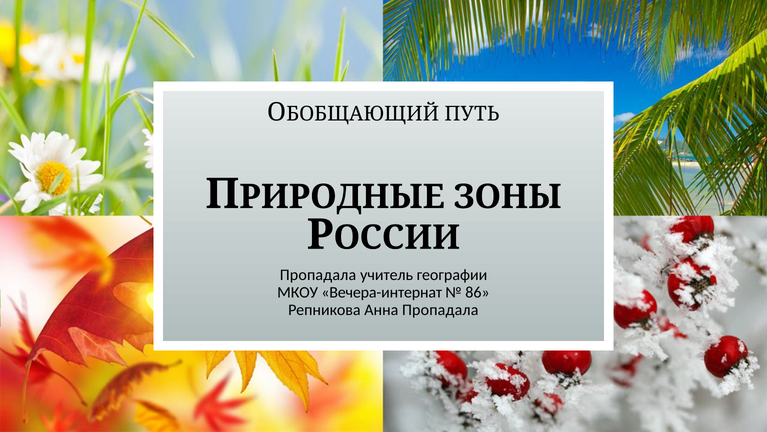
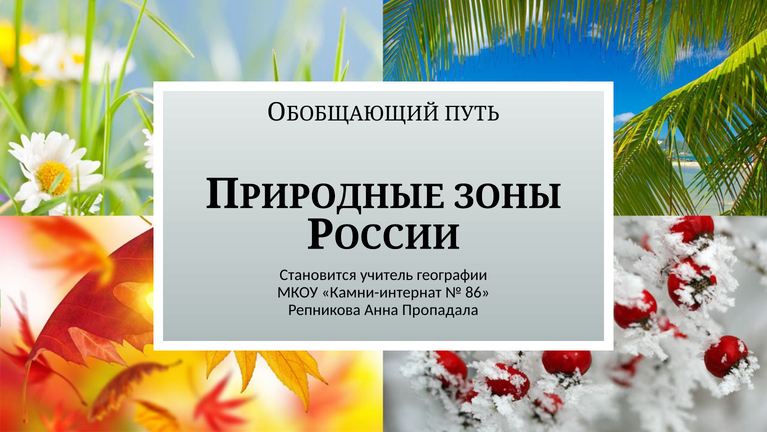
Пропадала at (318, 275): Пропадала -> Становится
Вечера-интернат: Вечера-интернат -> Камни-интернат
